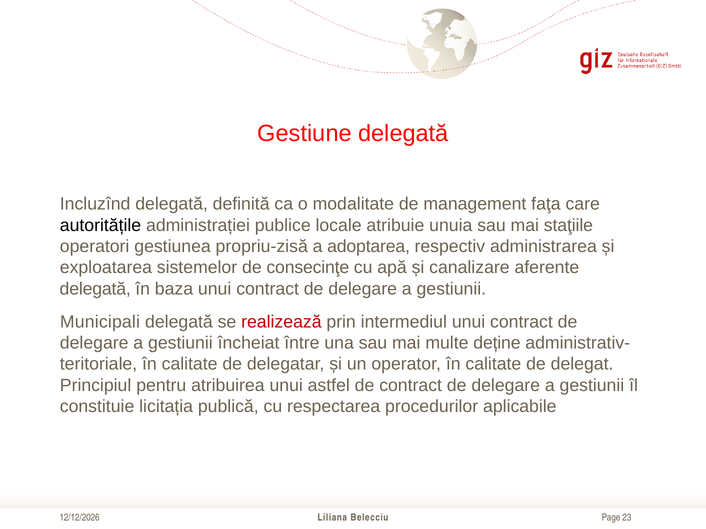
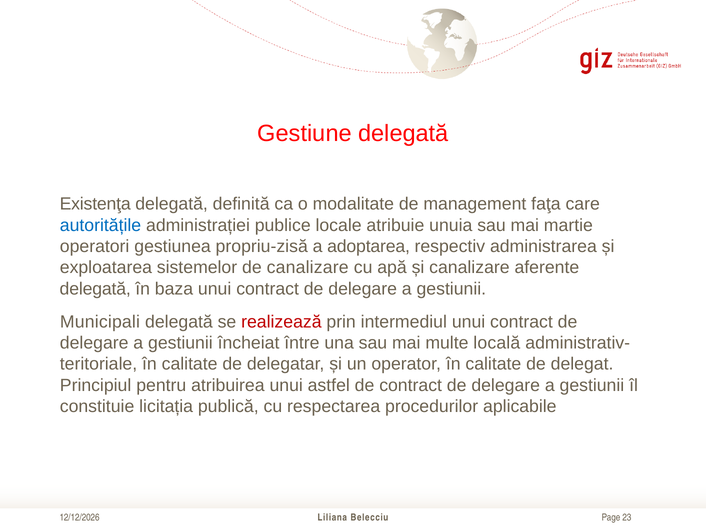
Incluzînd: Incluzînd -> Existenţa
autoritățile colour: black -> blue
staţiile: staţiile -> martie
de consecinţe: consecinţe -> canalizare
deține: deține -> locală
